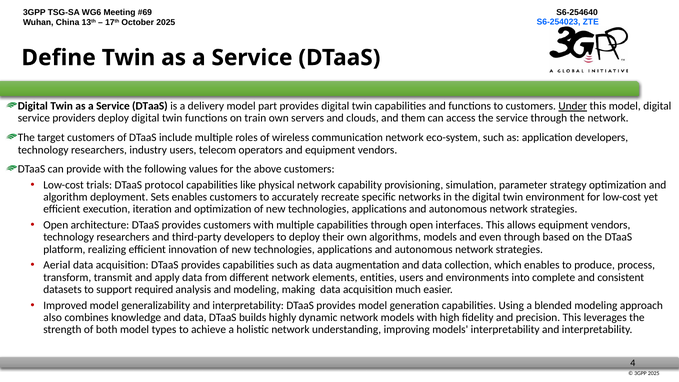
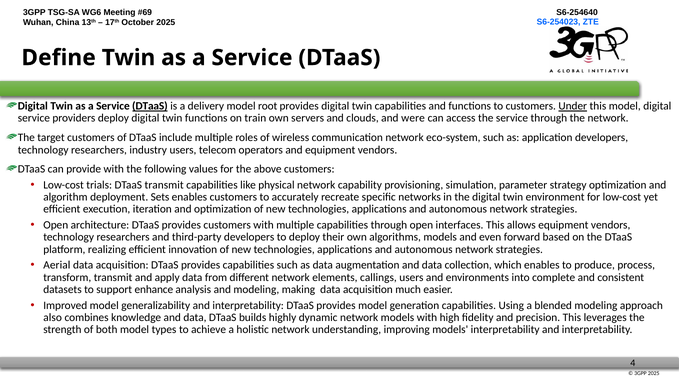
DTaaS at (150, 106) underline: none -> present
part: part -> root
them: them -> were
DTaaS protocol: protocol -> transmit
even through: through -> forward
entities: entities -> callings
required: required -> enhance
